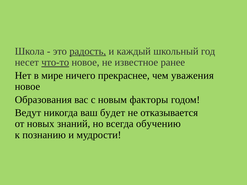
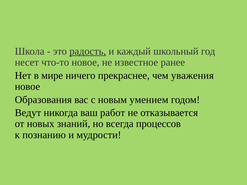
что-то underline: present -> none
факторы: факторы -> умением
будет: будет -> работ
обучению: обучению -> процессов
